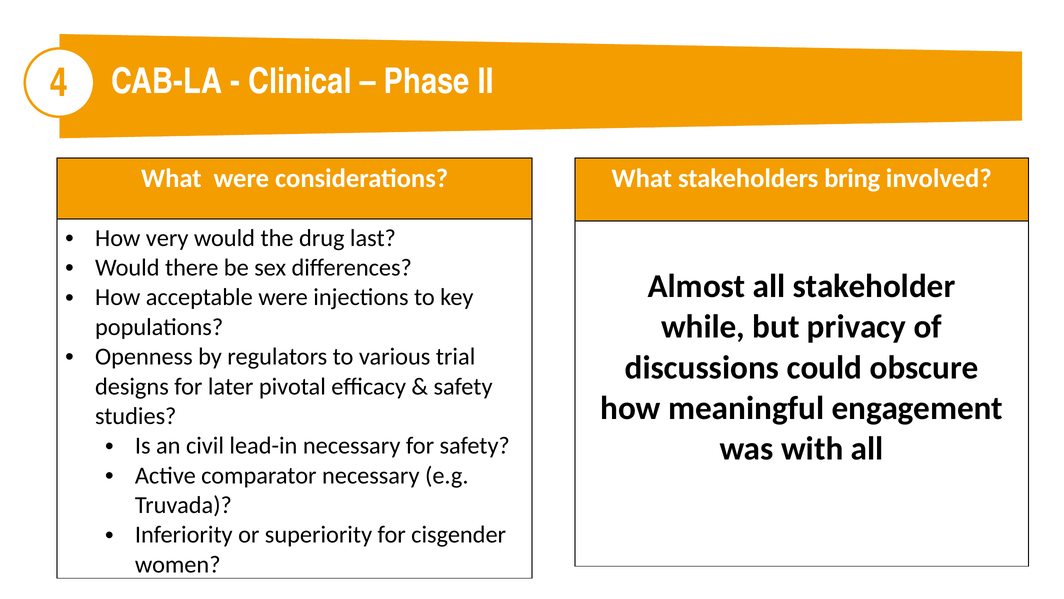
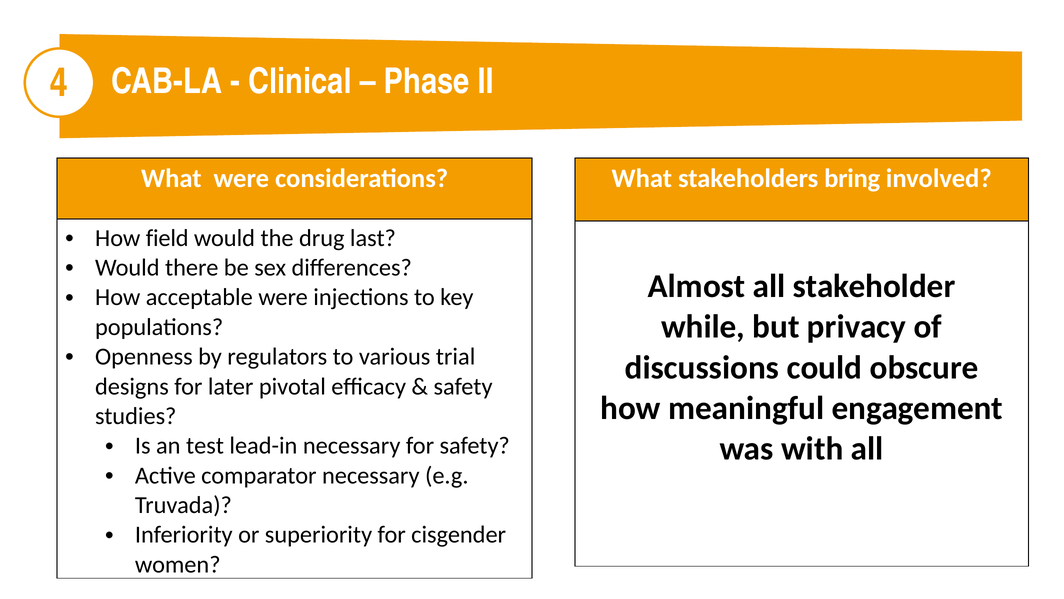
very: very -> field
civil: civil -> test
